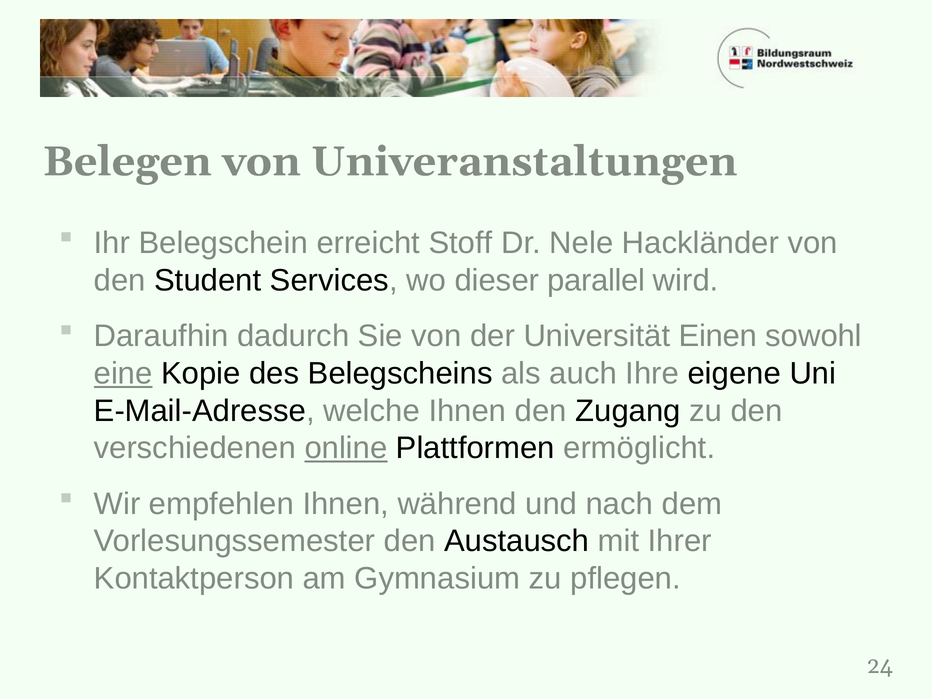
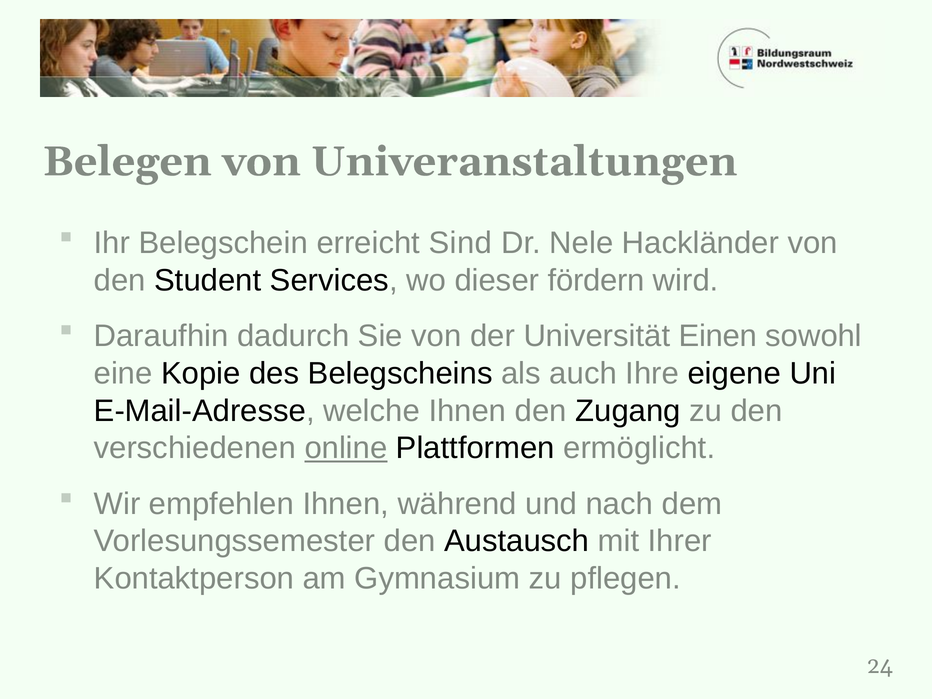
Stoff: Stoff -> Sind
parallel: parallel -> fördern
eine underline: present -> none
